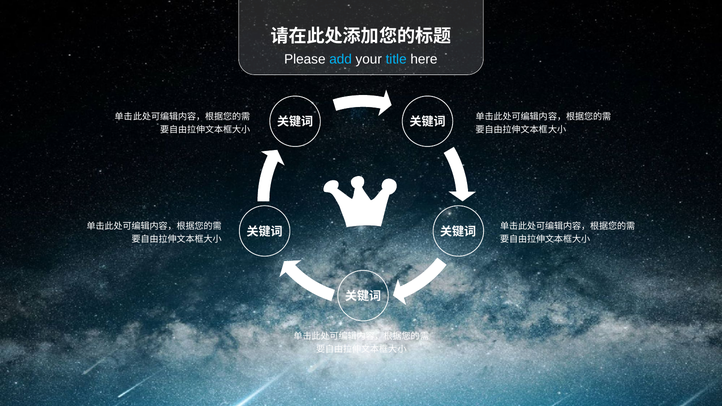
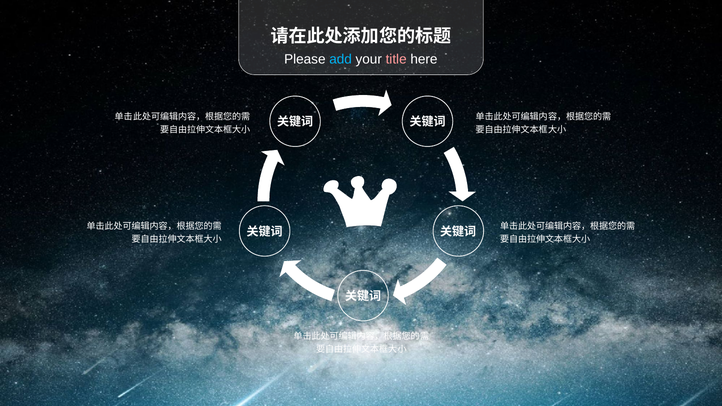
title colour: light blue -> pink
